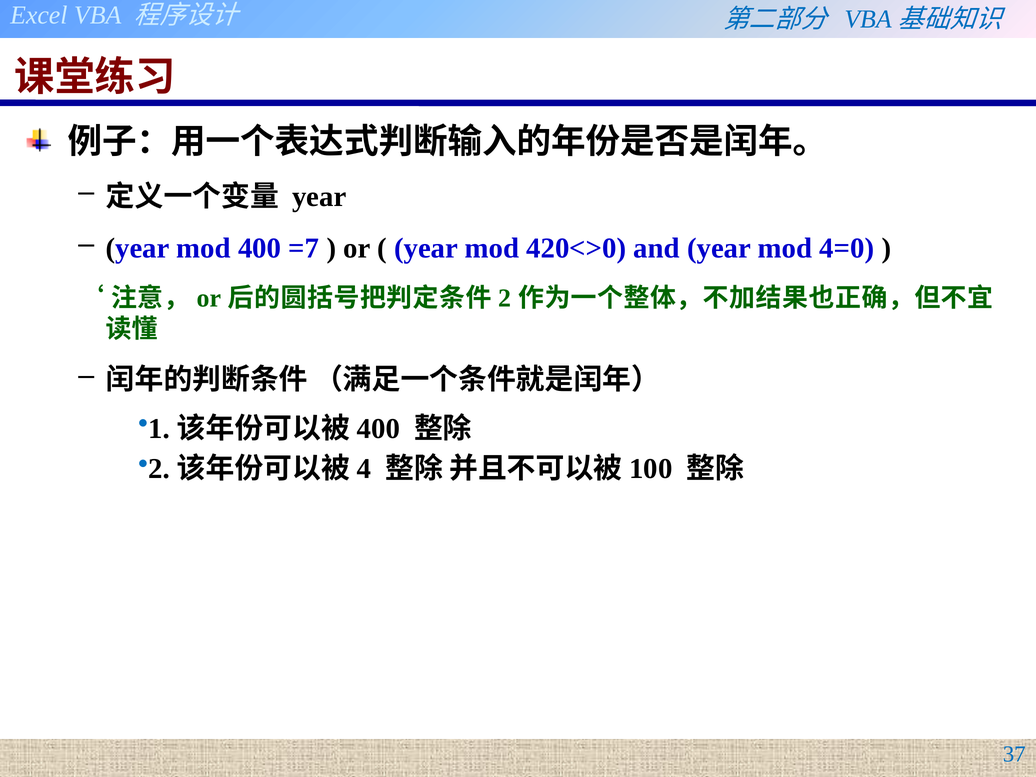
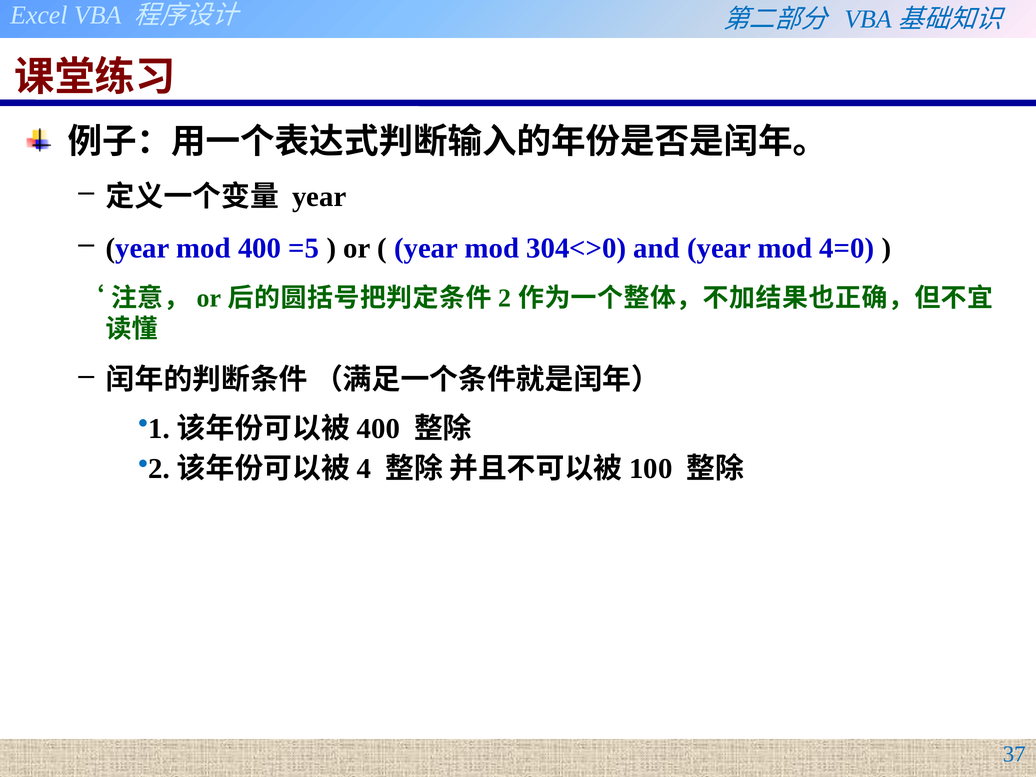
=7: =7 -> =5
420<>0: 420<>0 -> 304<>0
